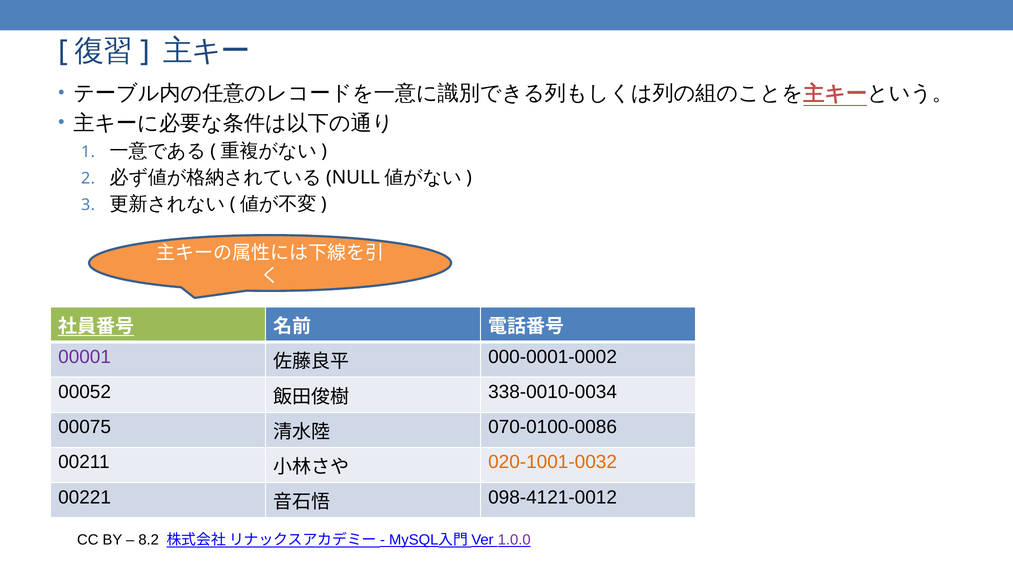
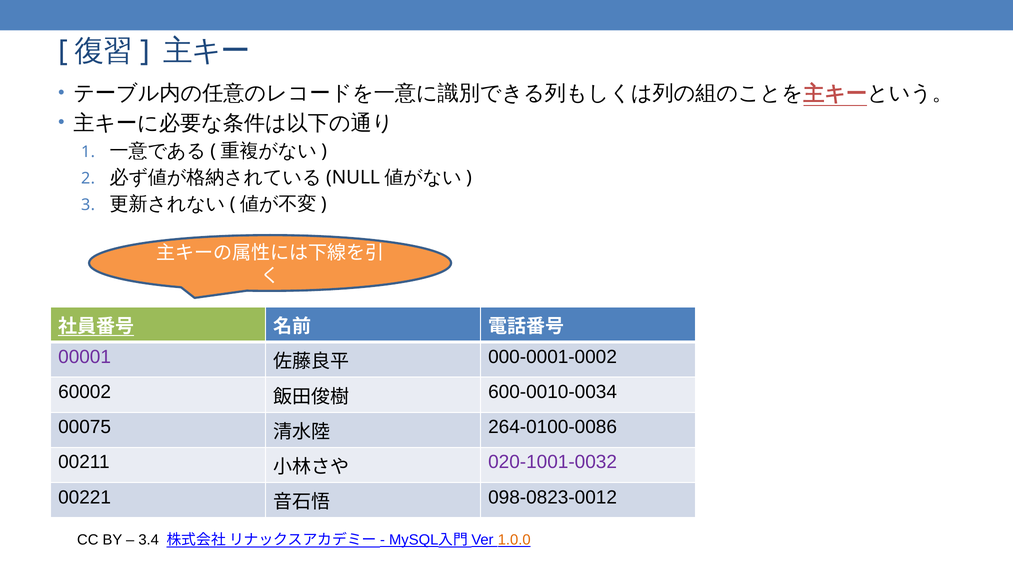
00052: 00052 -> 60002
338-0010-0034: 338-0010-0034 -> 600-0010-0034
070-0100-0086: 070-0100-0086 -> 264-0100-0086
020-1001-0032 colour: orange -> purple
098-4121-0012: 098-4121-0012 -> 098-0823-0012
8.2: 8.2 -> 3.4
1.0.0 colour: purple -> orange
